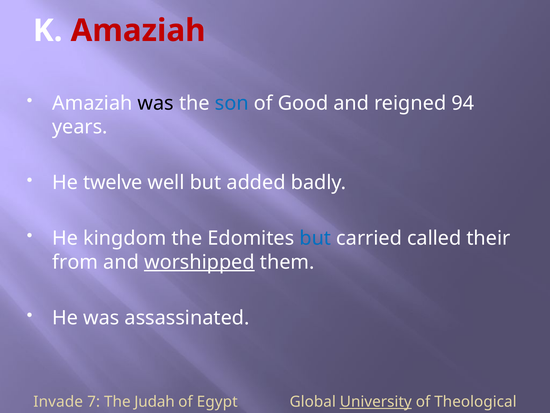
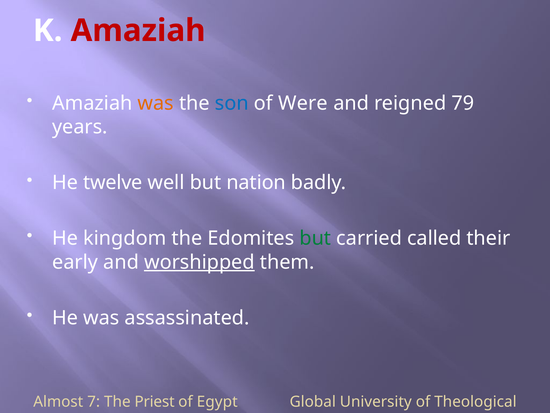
was at (156, 103) colour: black -> orange
Good: Good -> Were
94: 94 -> 79
added: added -> nation
but at (315, 238) colour: blue -> green
from: from -> early
Invade: Invade -> Almost
Judah: Judah -> Priest
University underline: present -> none
